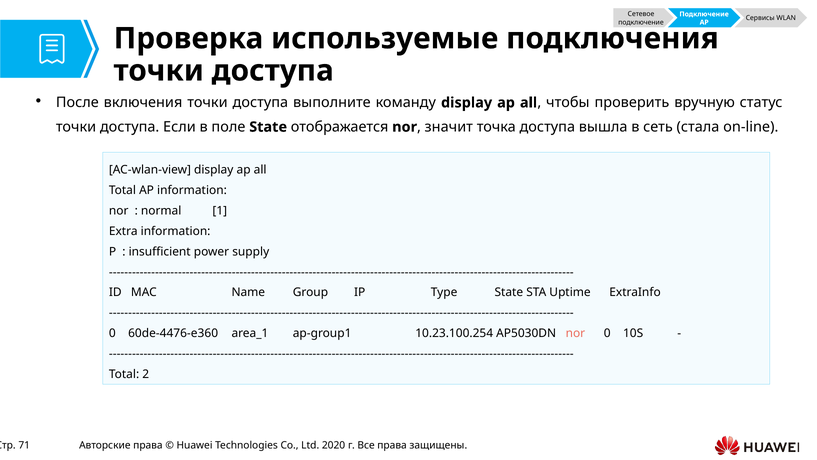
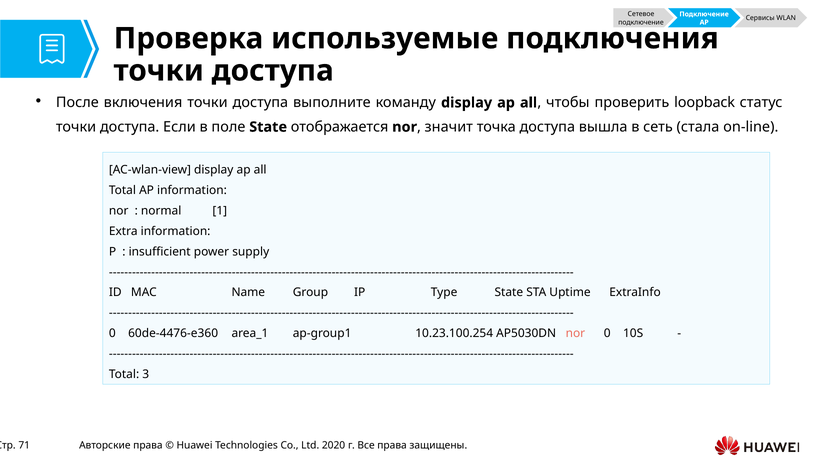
вручную: вручную -> loopback
2: 2 -> 3
